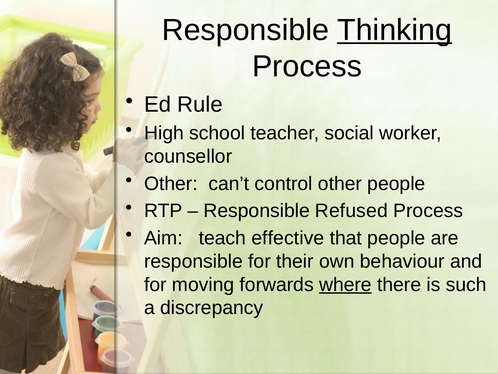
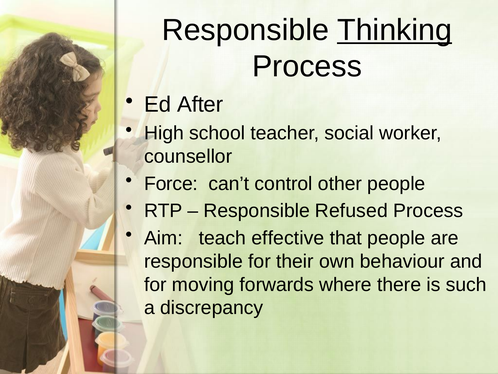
Rule: Rule -> After
Other at (171, 183): Other -> Force
where underline: present -> none
